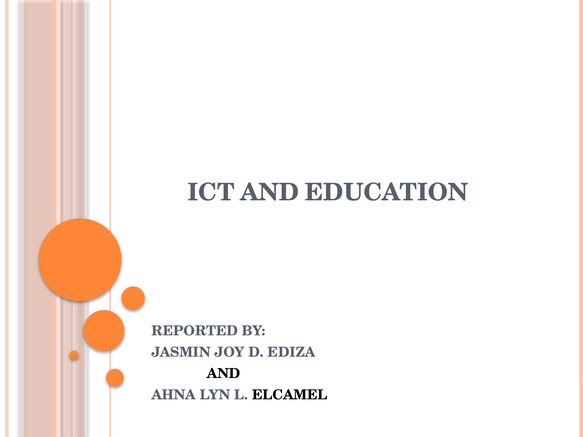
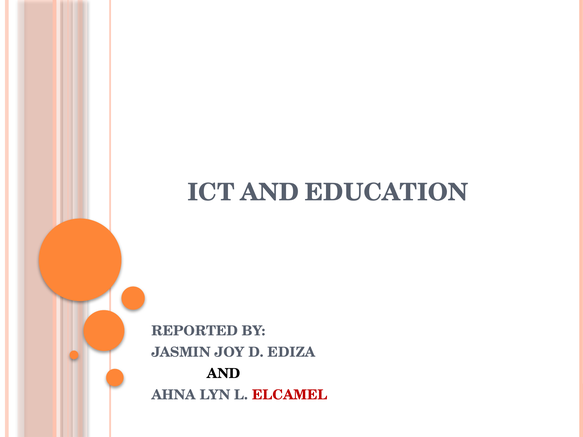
ELCAMEL colour: black -> red
